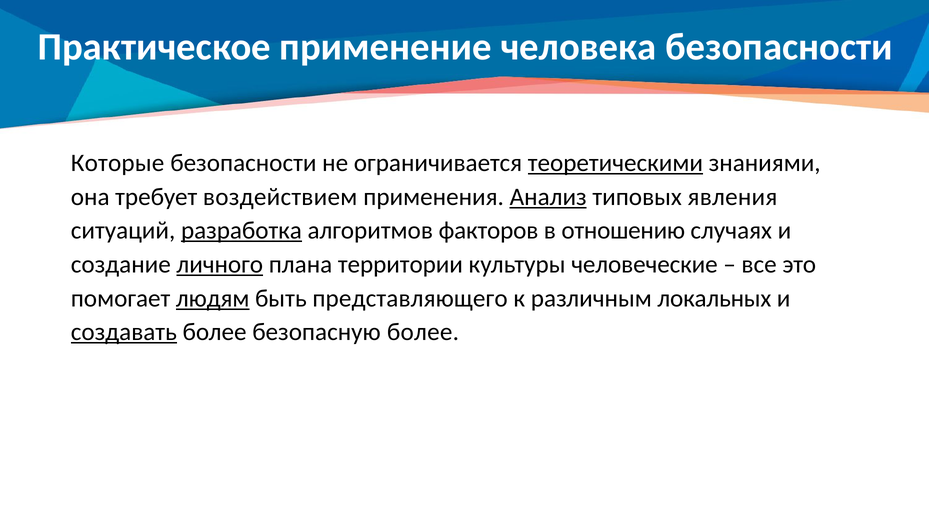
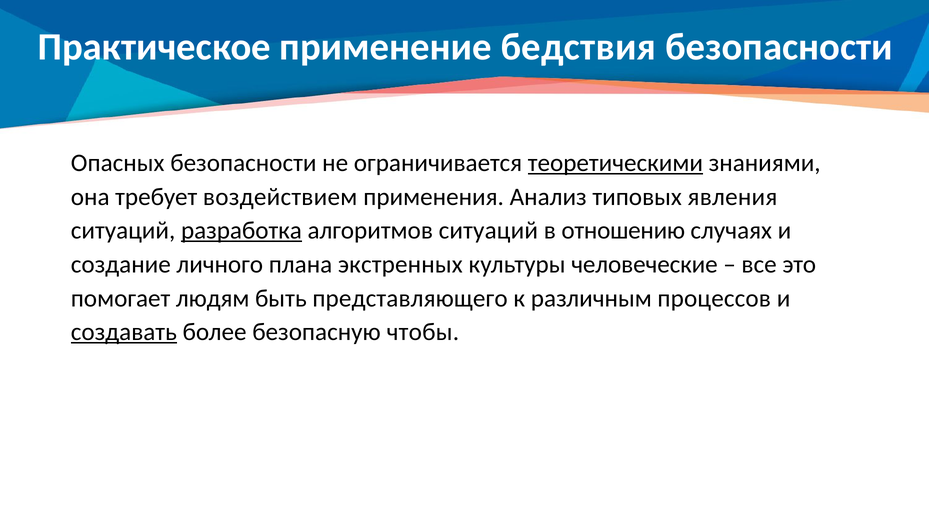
человека: человека -> бедствия
Которые: Которые -> Опасных
Анализ underline: present -> none
алгоритмов факторов: факторов -> ситуаций
личного underline: present -> none
территории: территории -> экстренных
людям underline: present -> none
локальных: локальных -> процессов
безопасную более: более -> чтобы
